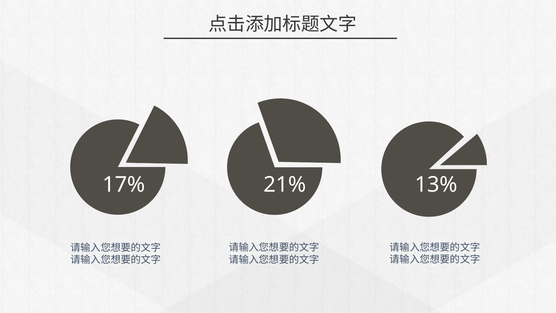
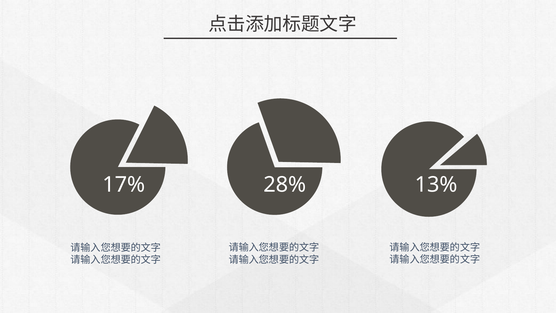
21%: 21% -> 28%
